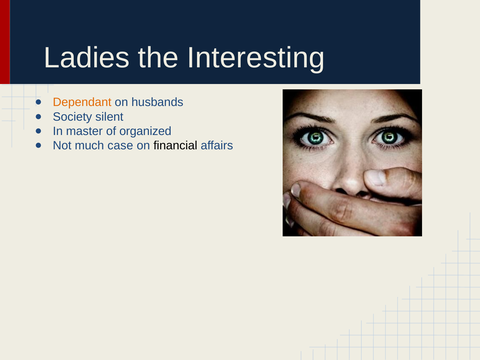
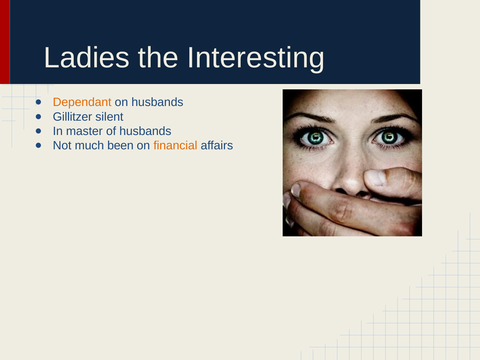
Society: Society -> Gillitzer
of organized: organized -> husbands
case: case -> been
financial colour: black -> orange
